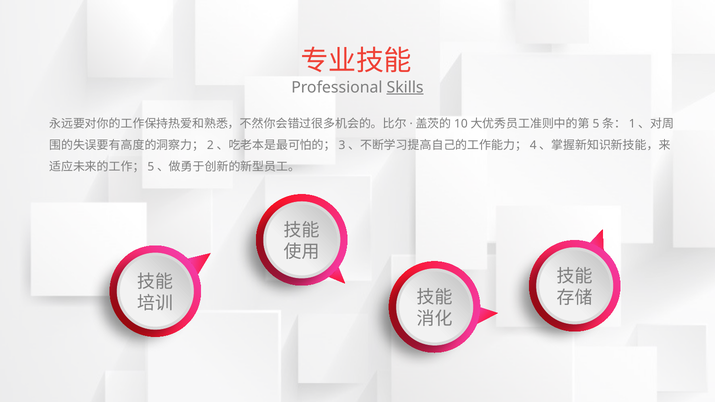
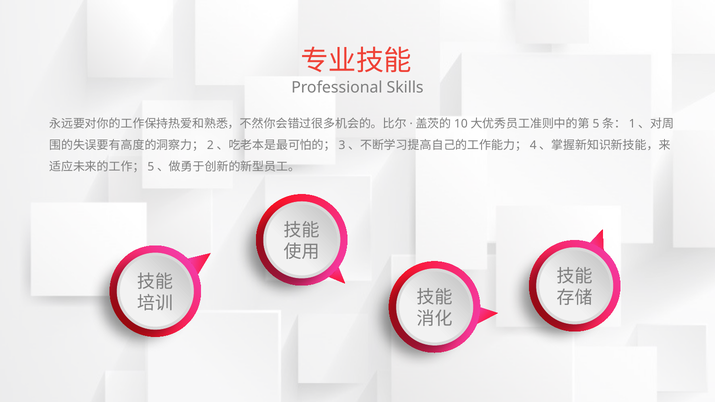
Skills underline: present -> none
